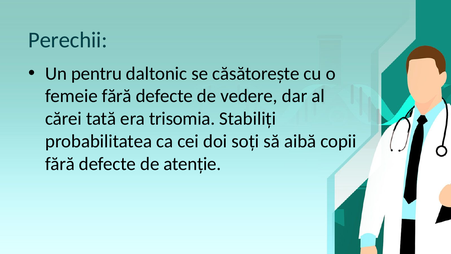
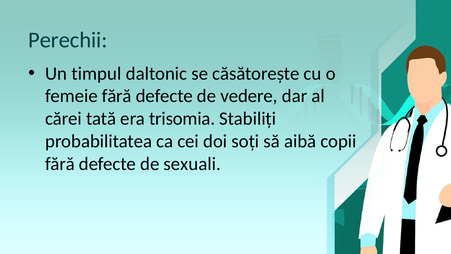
pentru: pentru -> timpul
atenție: atenție -> sexuali
